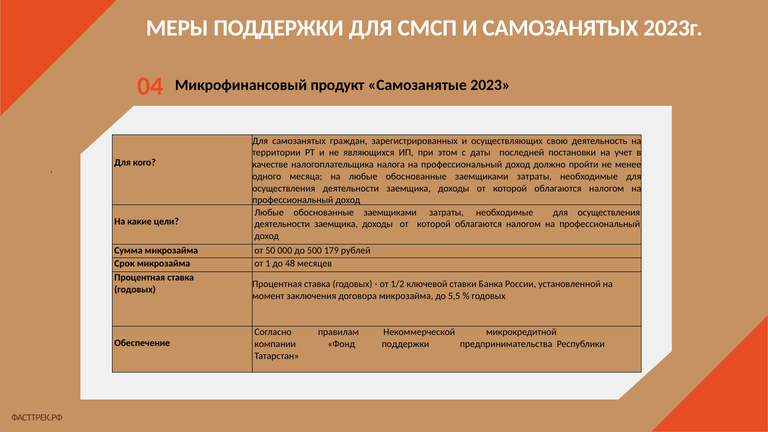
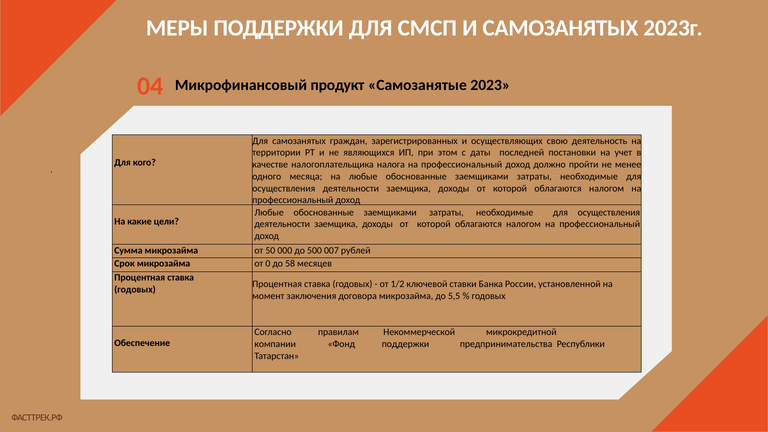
179: 179 -> 007
1: 1 -> 0
48: 48 -> 58
